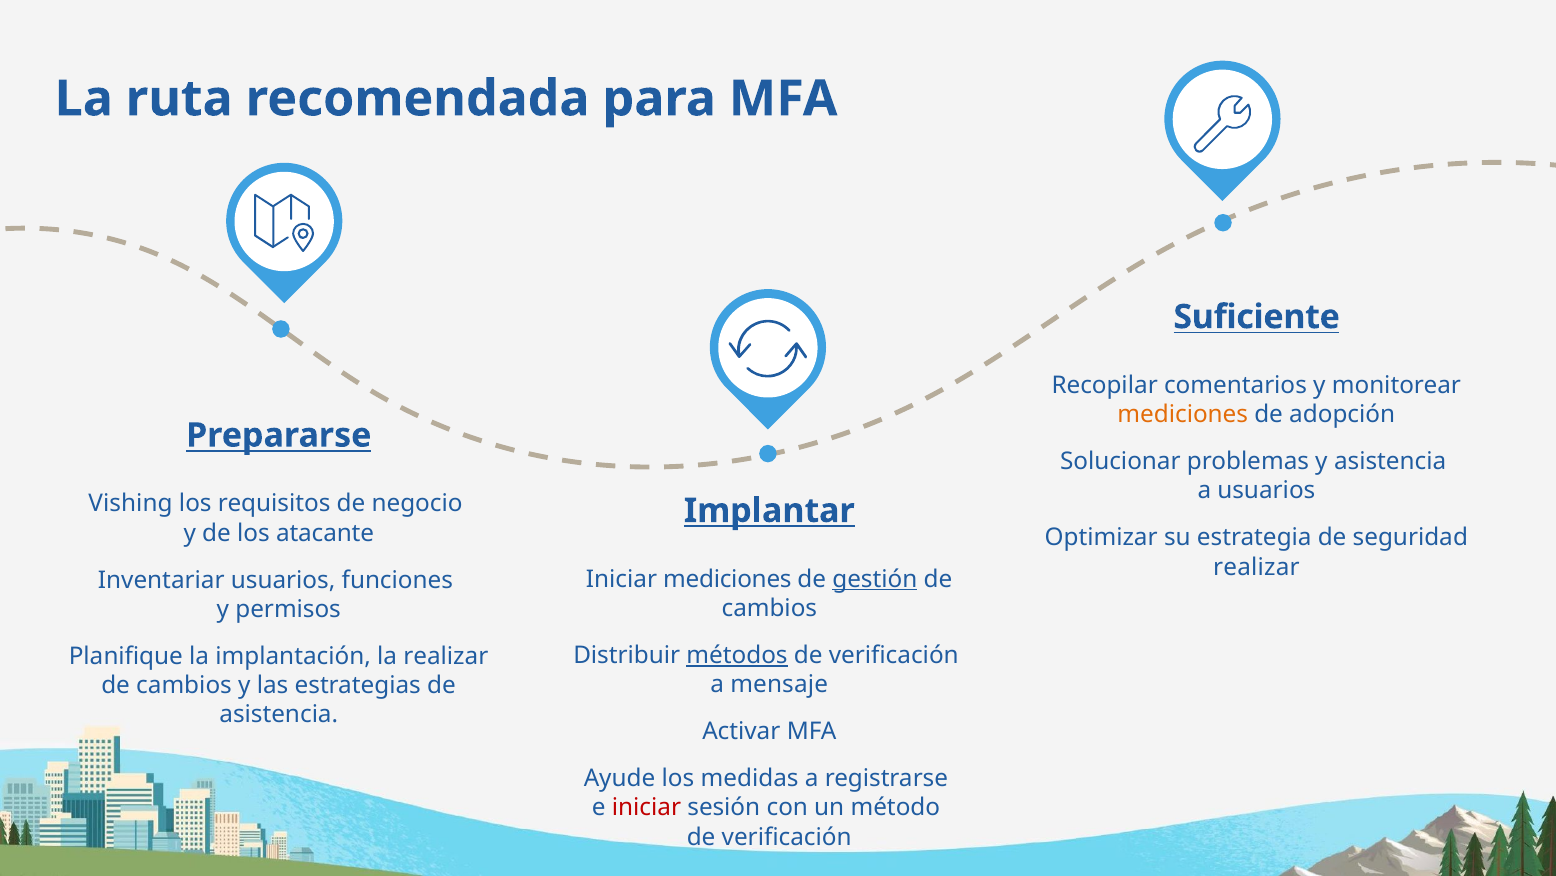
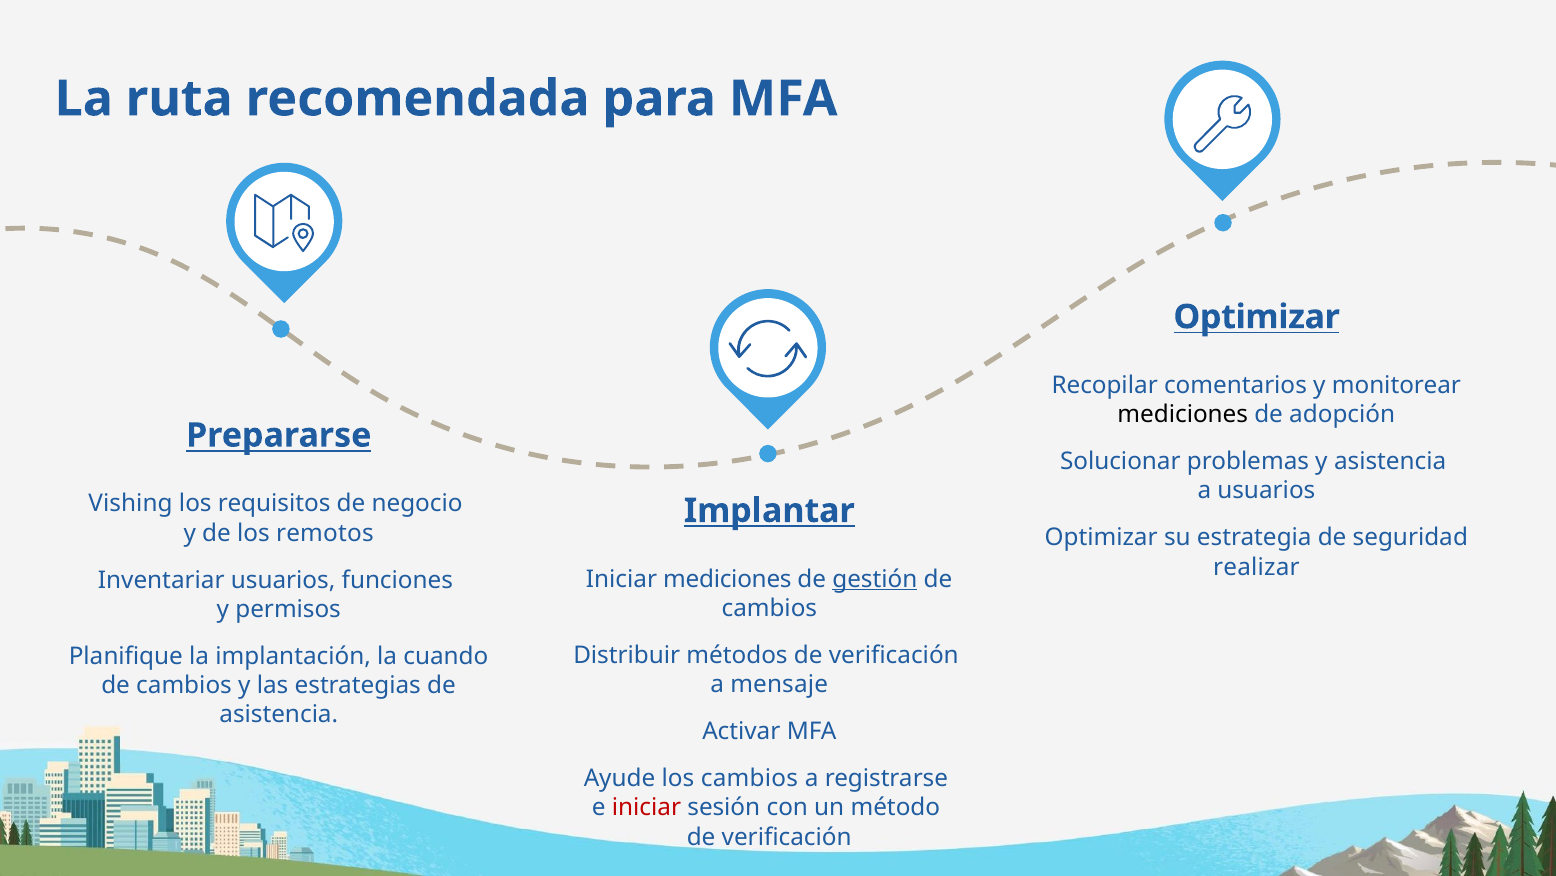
Suficiente at (1257, 317): Suficiente -> Optimizar
mediciones at (1183, 414) colour: orange -> black
atacante: atacante -> remotos
métodos underline: present -> none
la realizar: realizar -> cuando
los medidas: medidas -> cambios
